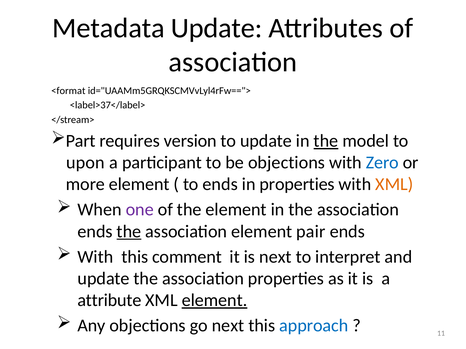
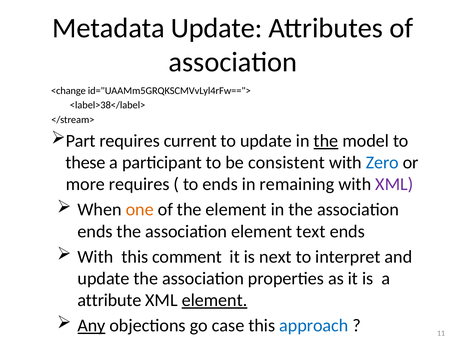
<format: <format -> <change
<label>37</label>: <label>37</label> -> <label>38</label>
version: version -> current
upon: upon -> these
be objections: objections -> consistent
more element: element -> requires
in properties: properties -> remaining
XML at (394, 185) colour: orange -> purple
one colour: purple -> orange
the at (129, 232) underline: present -> none
pair: pair -> text
Any underline: none -> present
go next: next -> case
